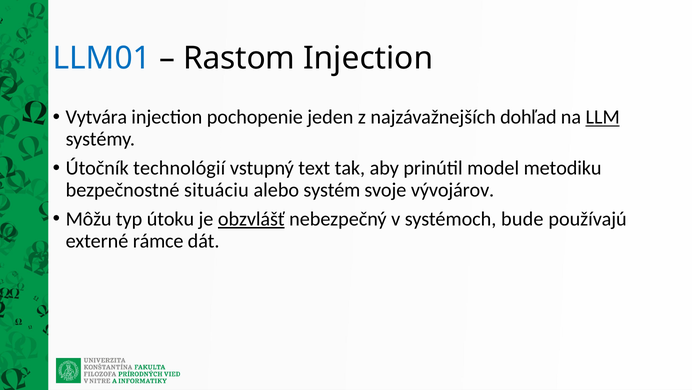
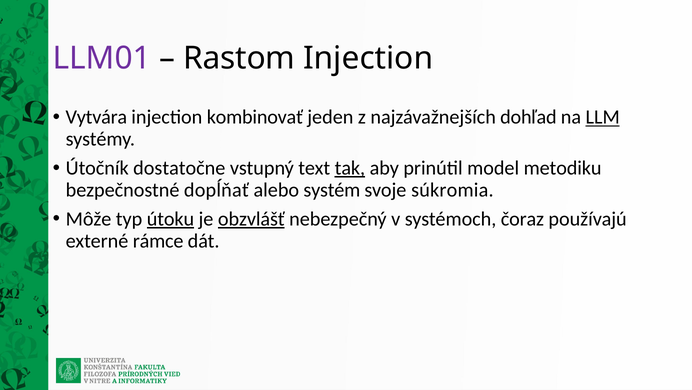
LLM01 colour: blue -> purple
pochopenie: pochopenie -> kombinovať
technológií: technológií -> dostatočne
tak underline: none -> present
situáciu: situáciu -> dopĺňať
vývojárov: vývojárov -> súkromia
Môžu: Môžu -> Môže
útoku underline: none -> present
bude: bude -> čoraz
